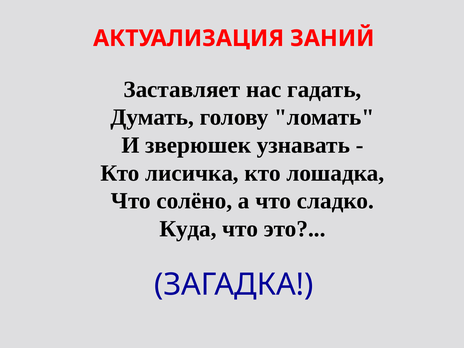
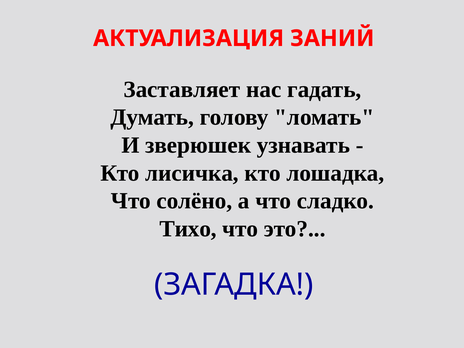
Куда: Куда -> Тихо
